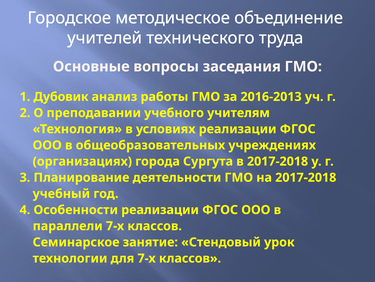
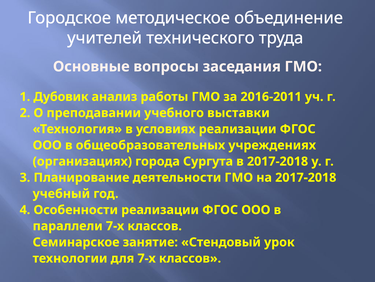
2016-2013: 2016-2013 -> 2016-2011
учителям: учителям -> выставки
